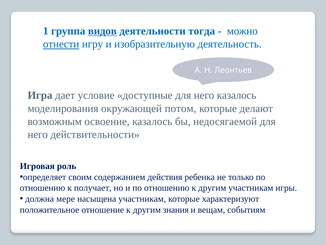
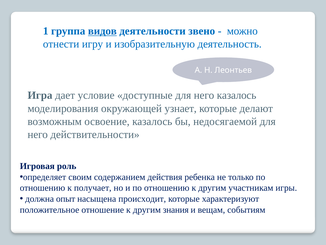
тогда: тогда -> звено
отнести underline: present -> none
потом: потом -> узнает
мере: мере -> опыт
насыщена участникам: участникам -> происходит
